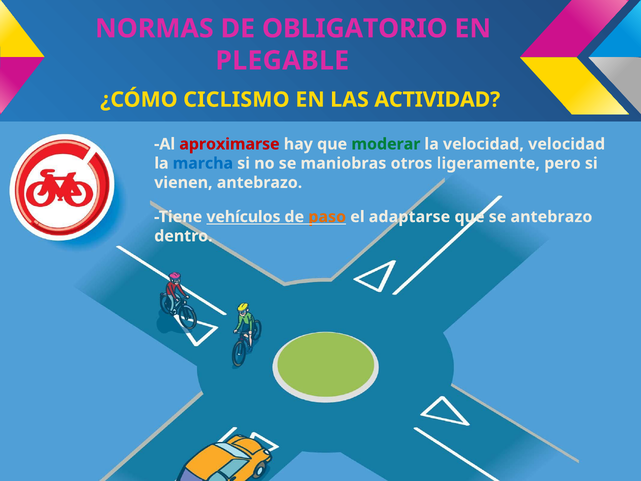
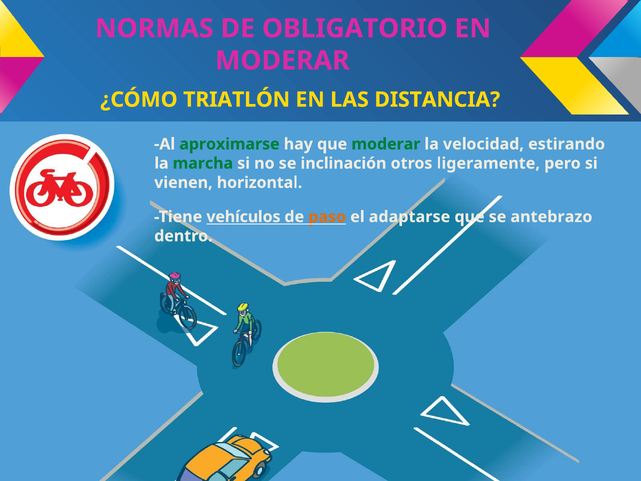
PLEGABLE at (282, 61): PLEGABLE -> MODERAR
CICLISMO: CICLISMO -> TRIATLÓN
ACTIVIDAD: ACTIVIDAD -> DISTANCIA
aproximarse colour: red -> green
velocidad velocidad: velocidad -> estirando
marcha colour: blue -> green
maniobras: maniobras -> inclinación
vienen antebrazo: antebrazo -> horizontal
